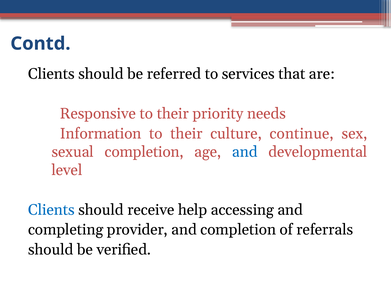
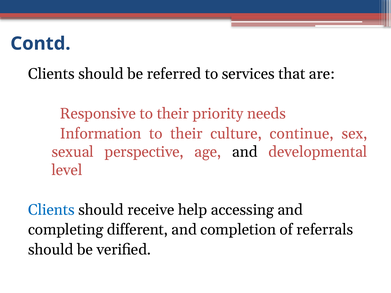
sexual completion: completion -> perspective
and at (245, 152) colour: blue -> black
provider: provider -> different
